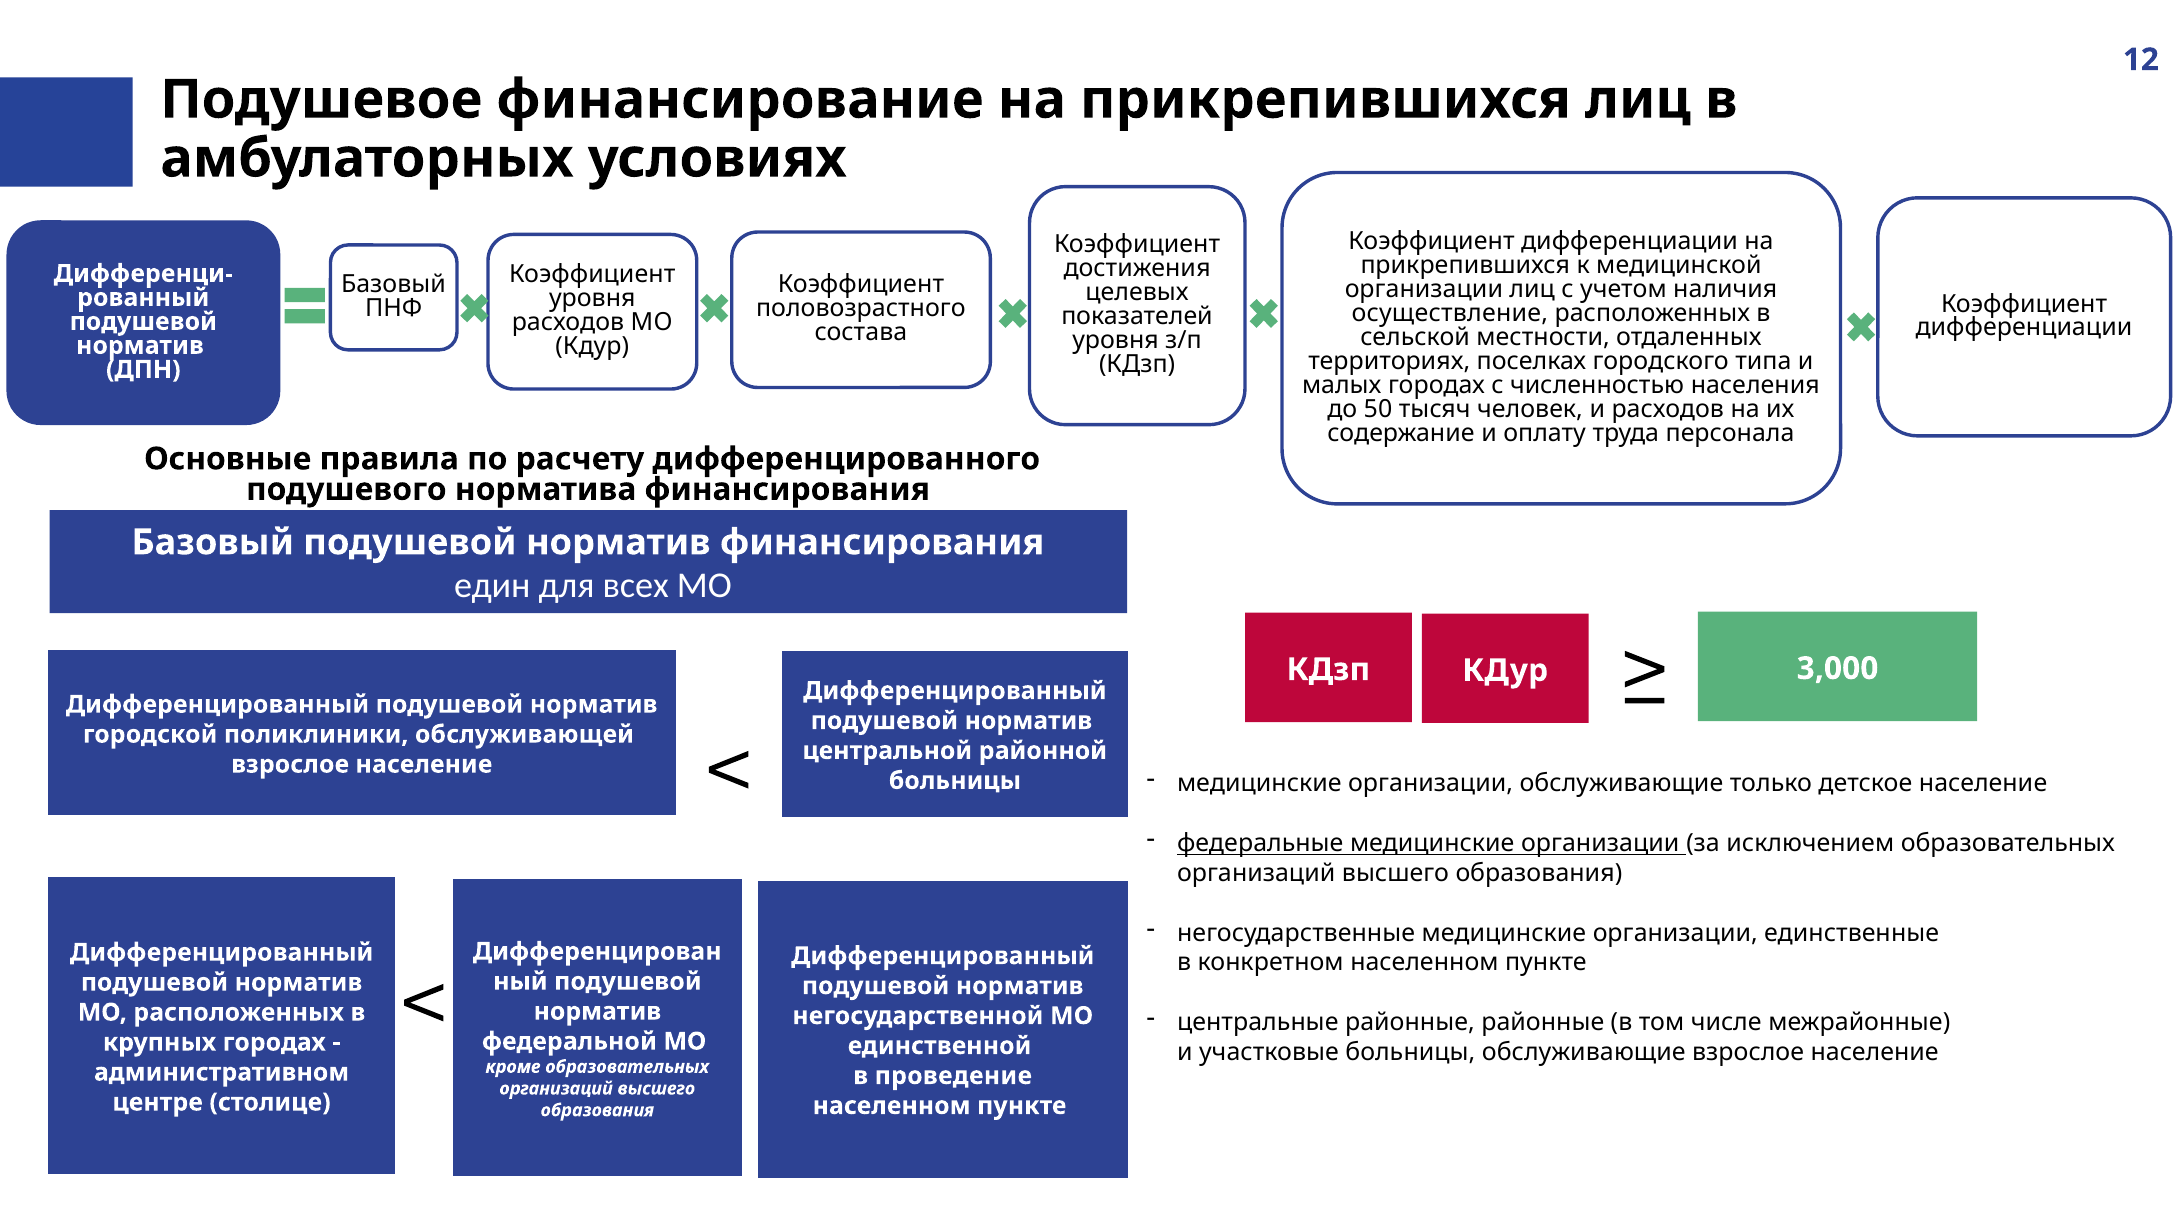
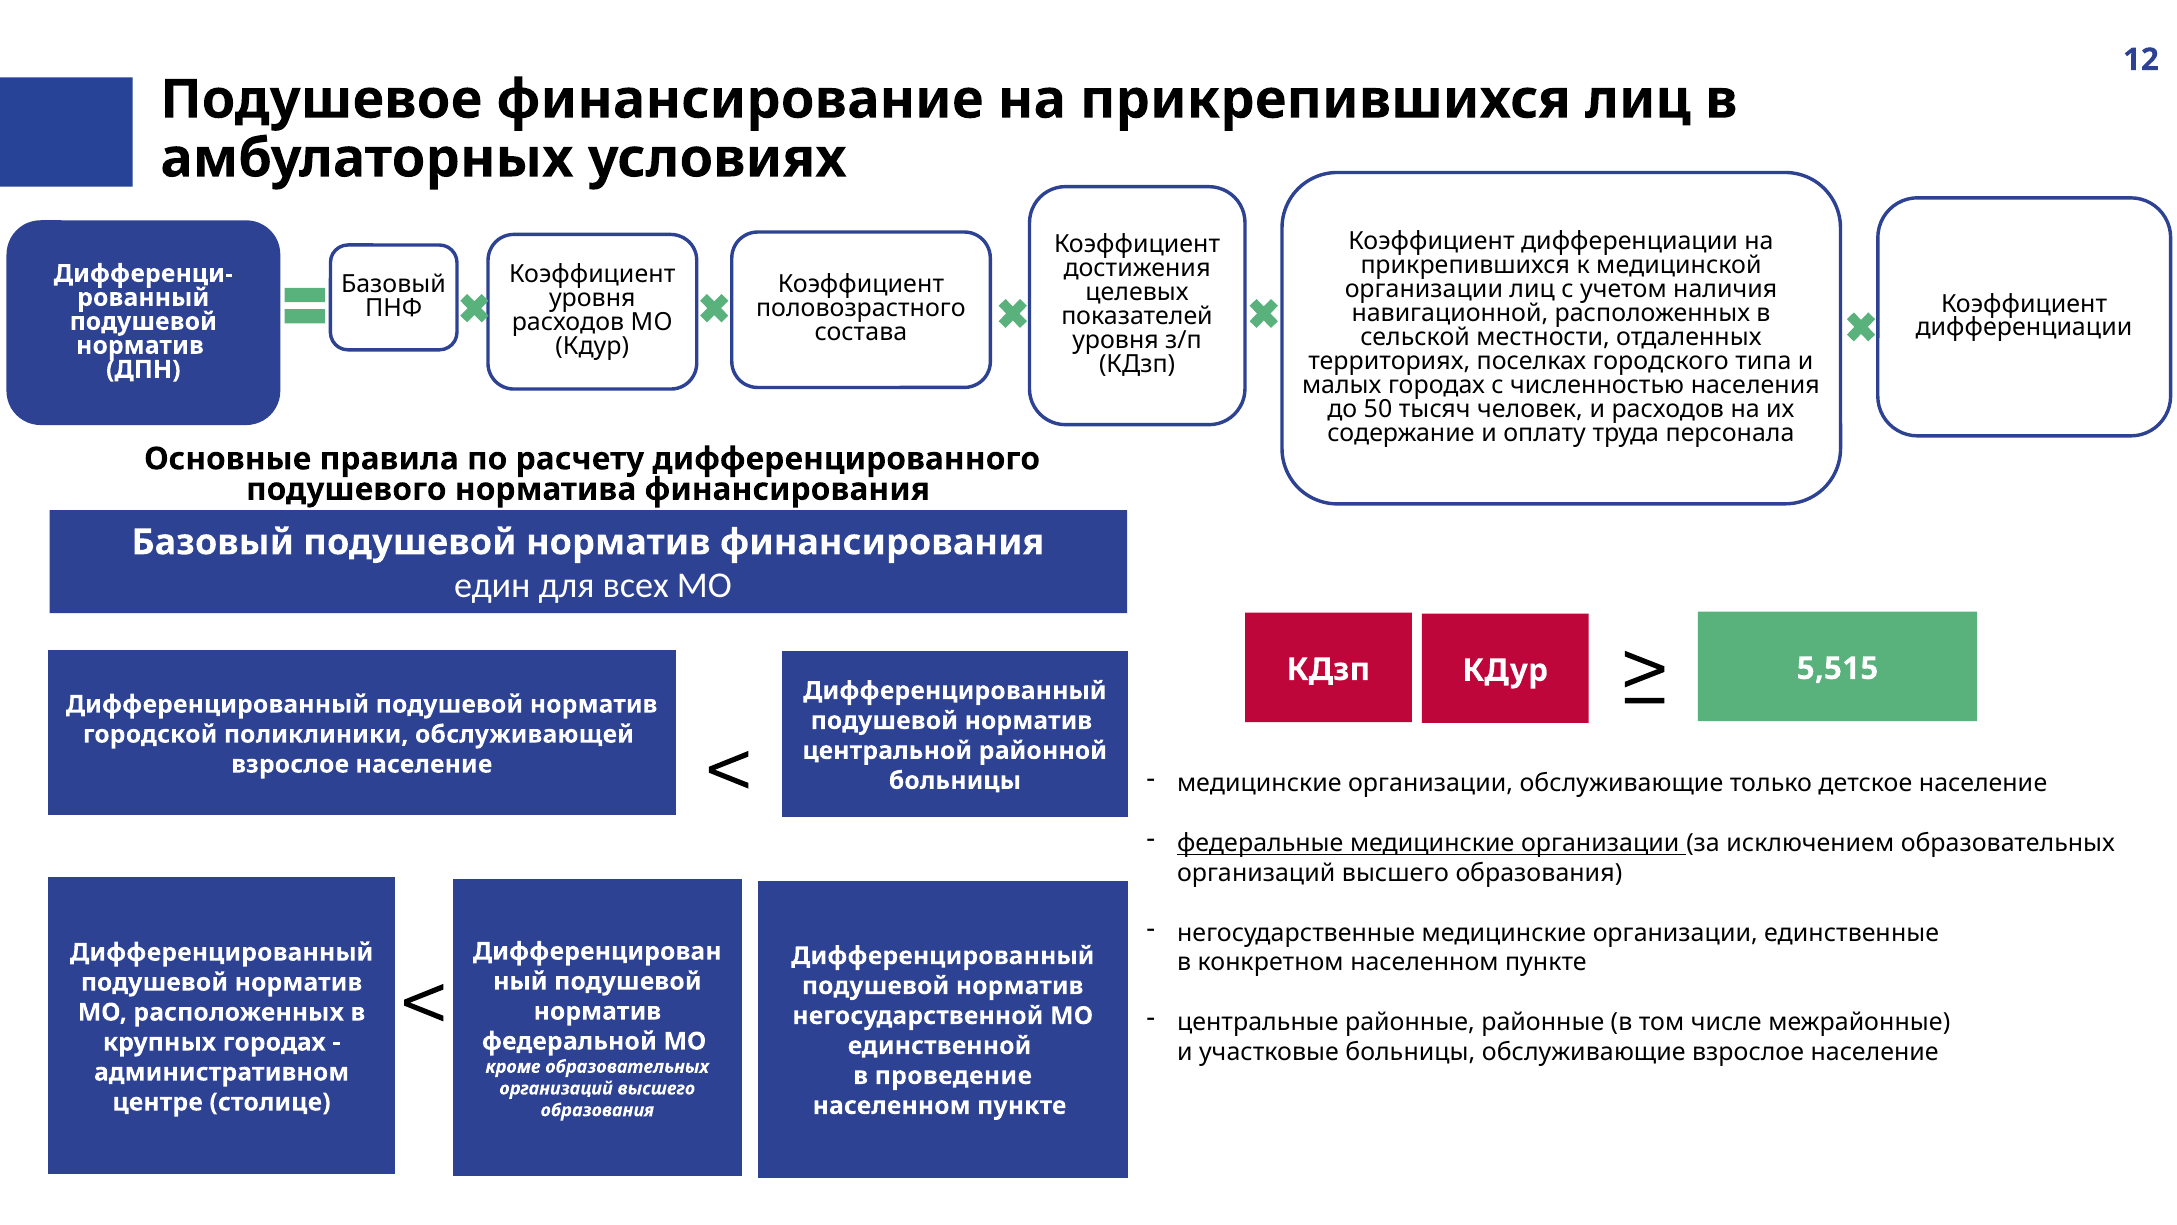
осуществление: осуществление -> навигационной
3,000: 3,000 -> 5,515
